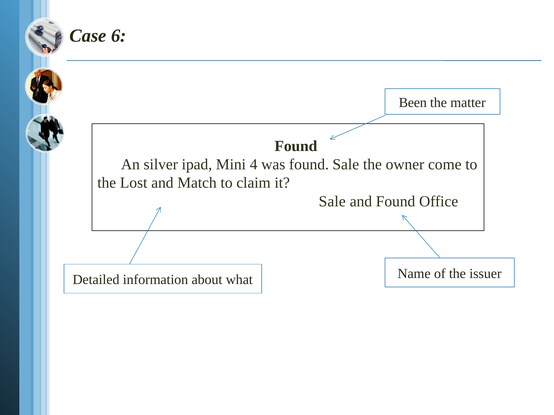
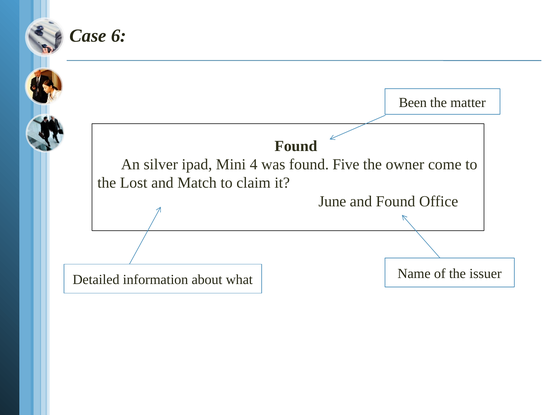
found Sale: Sale -> Five
Sale at (332, 202): Sale -> June
